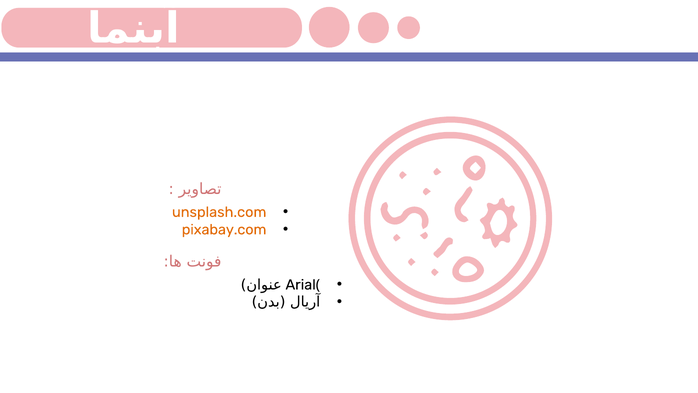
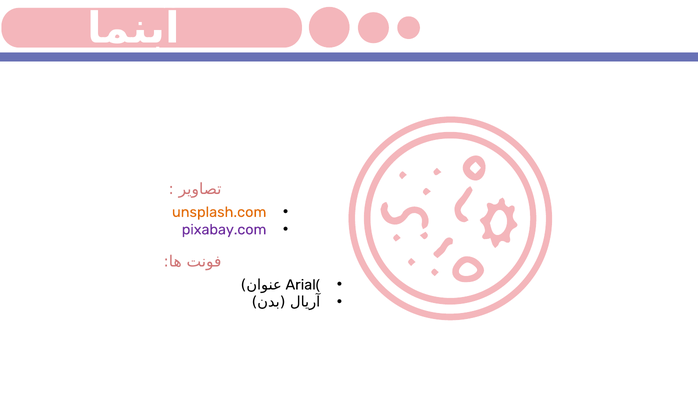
pixabay.com colour: orange -> purple
